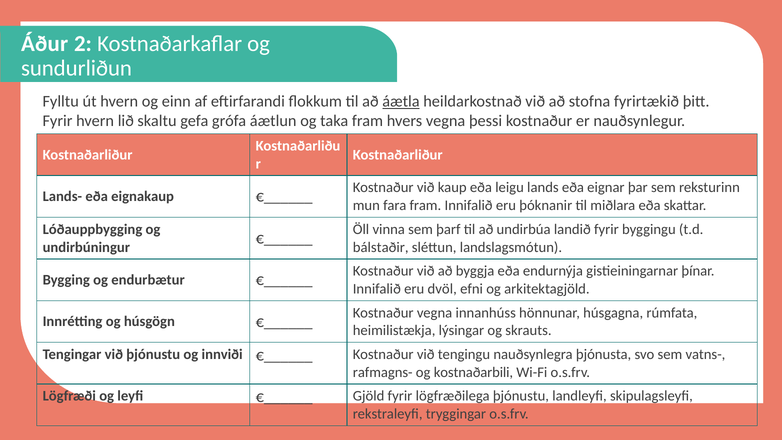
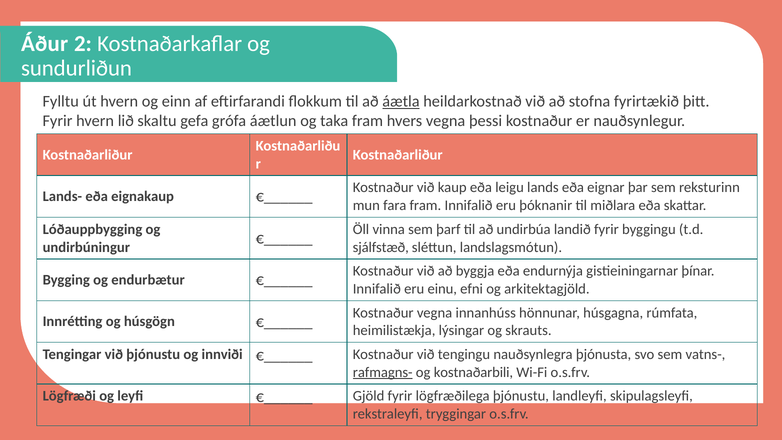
bálstaðir: bálstaðir -> sjálfstæð
dvöl: dvöl -> einu
rafmagns- underline: none -> present
